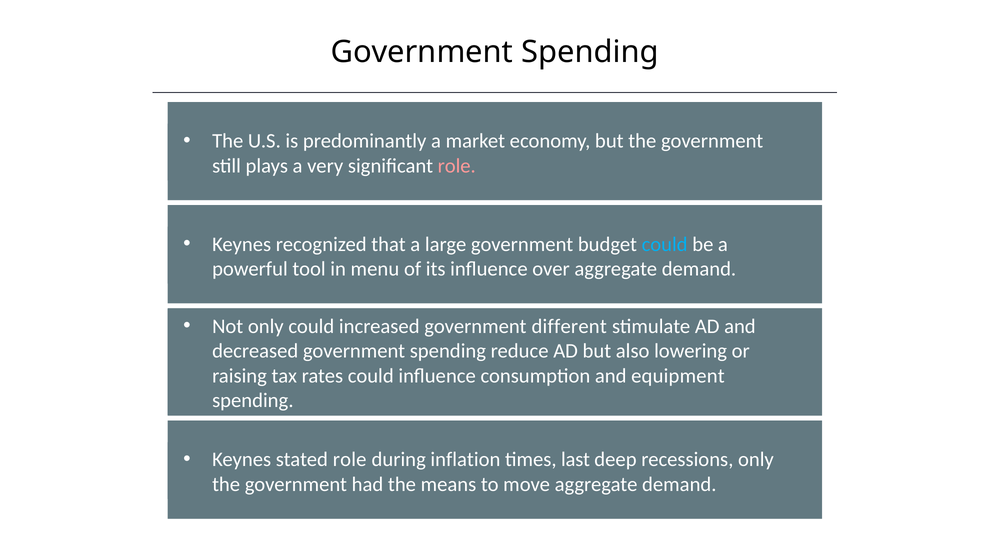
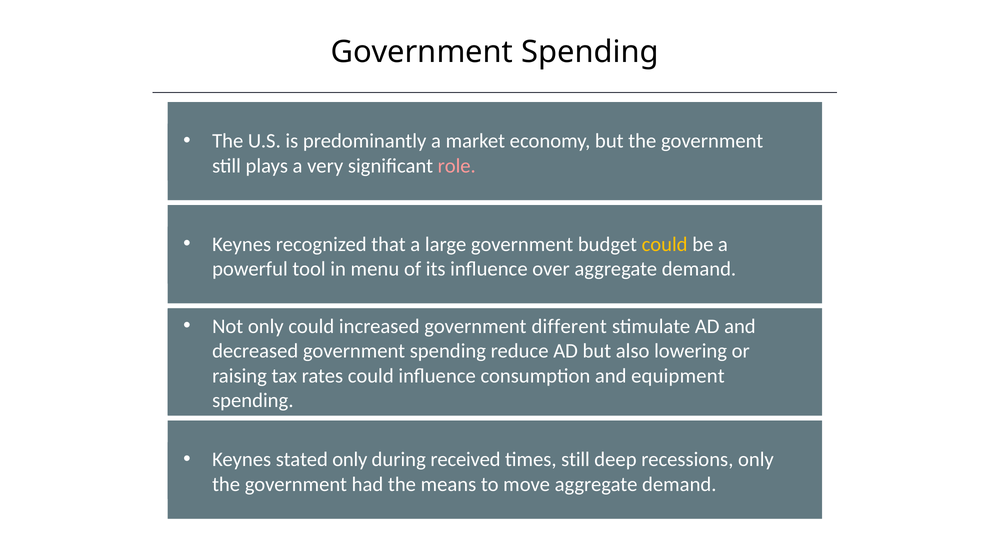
could at (665, 244) colour: light blue -> yellow
stated role: role -> only
inflation: inflation -> received
times last: last -> still
